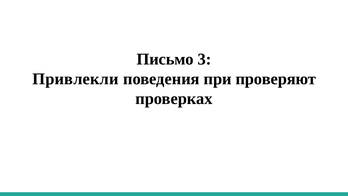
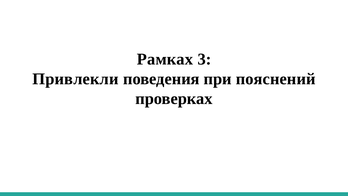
Письмо: Письмо -> Рамках
проверяют: проверяют -> пояснений
